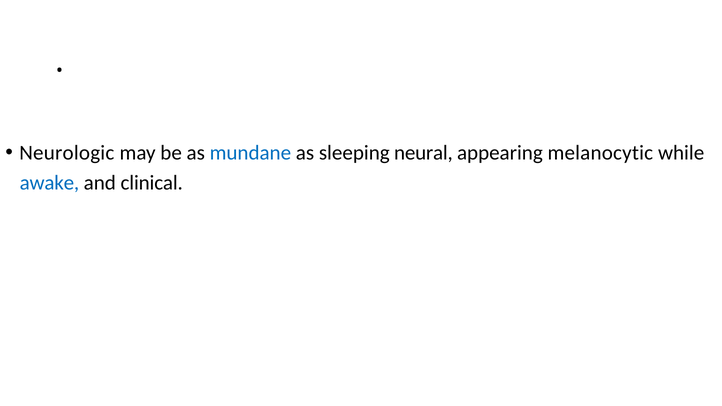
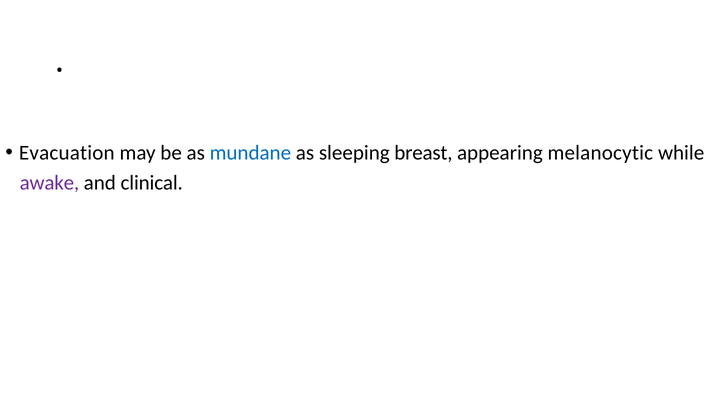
Neurologic: Neurologic -> Evacuation
neural: neural -> breast
awake colour: blue -> purple
